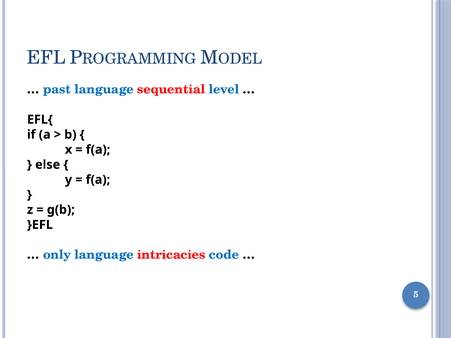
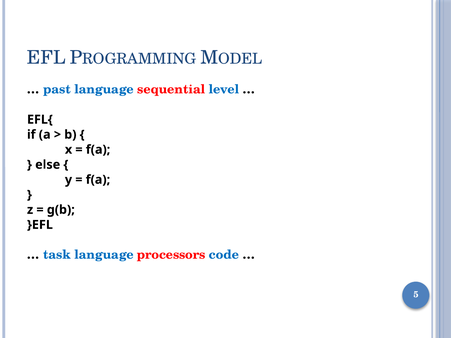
only: only -> task
intricacies: intricacies -> processors
